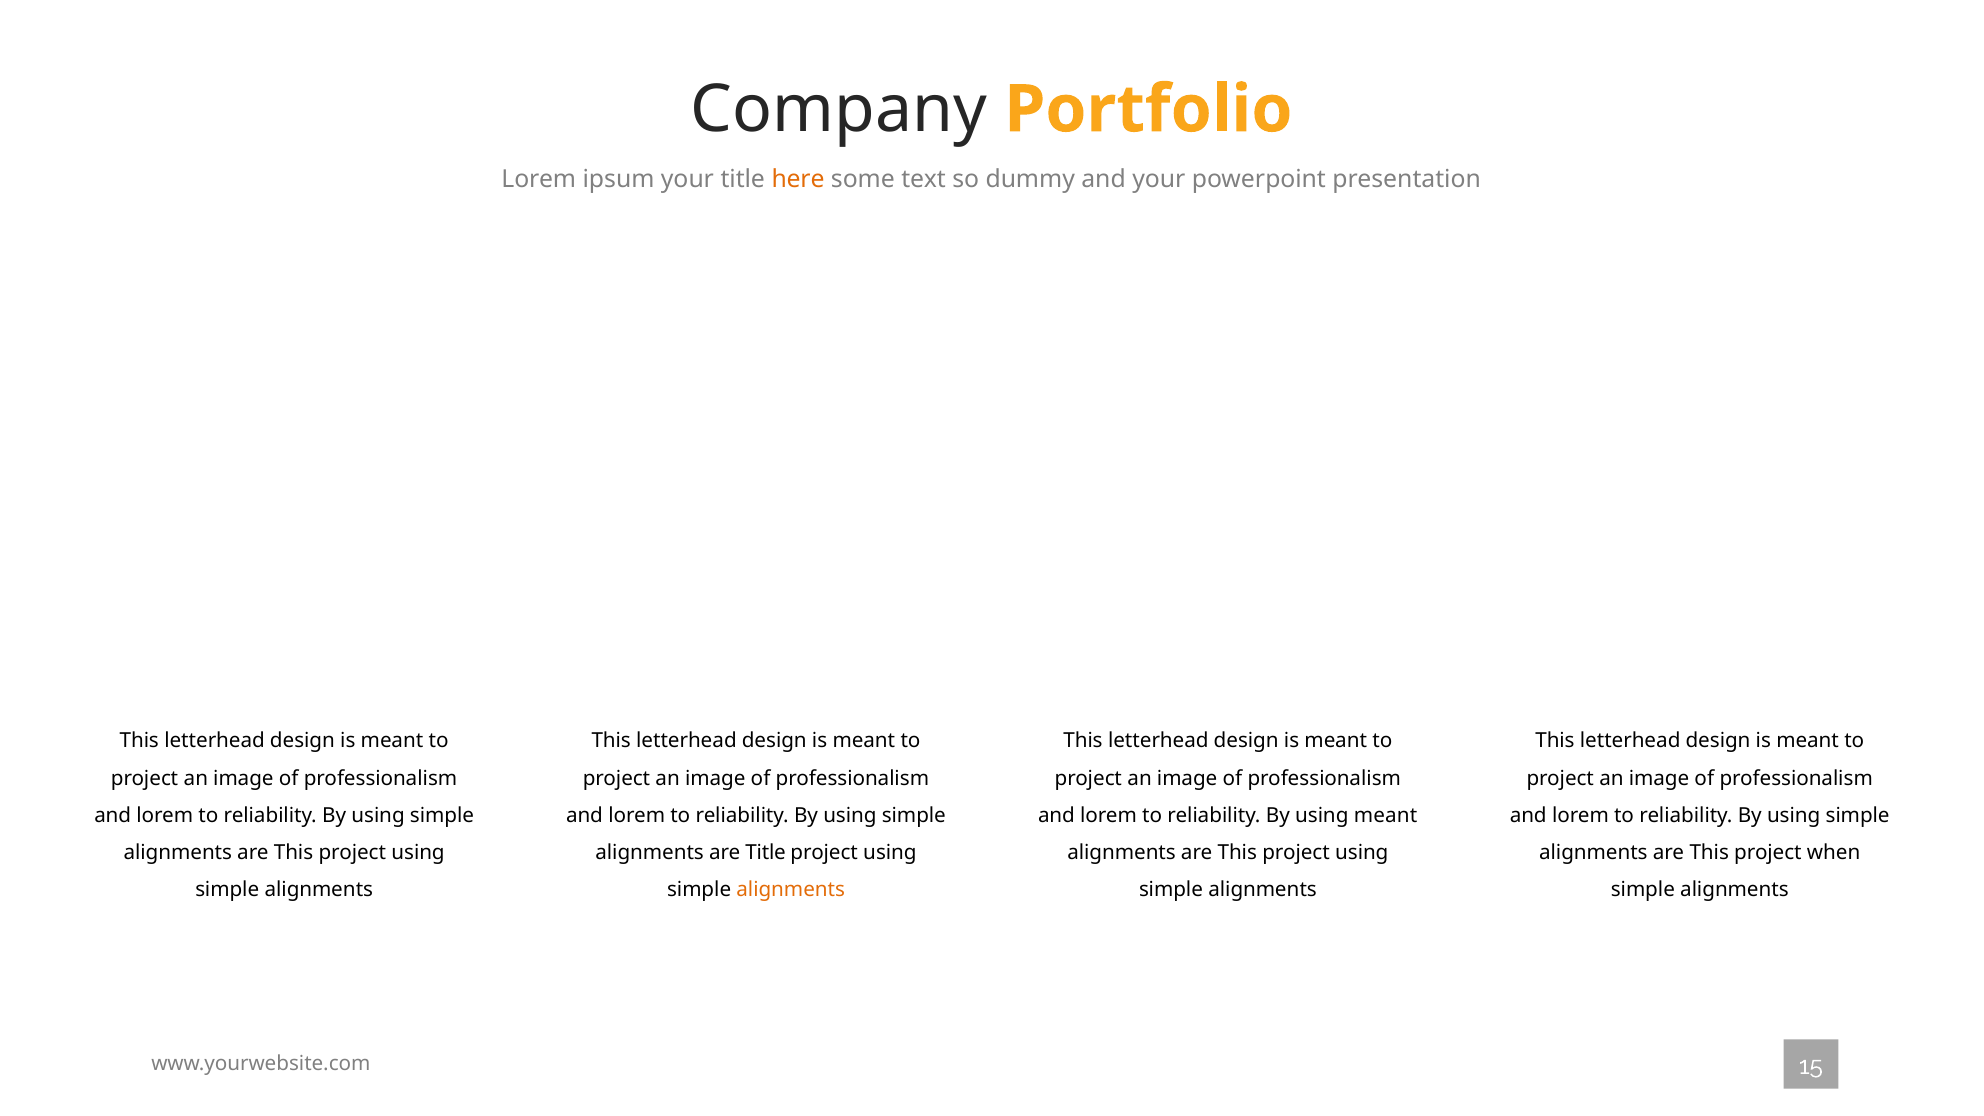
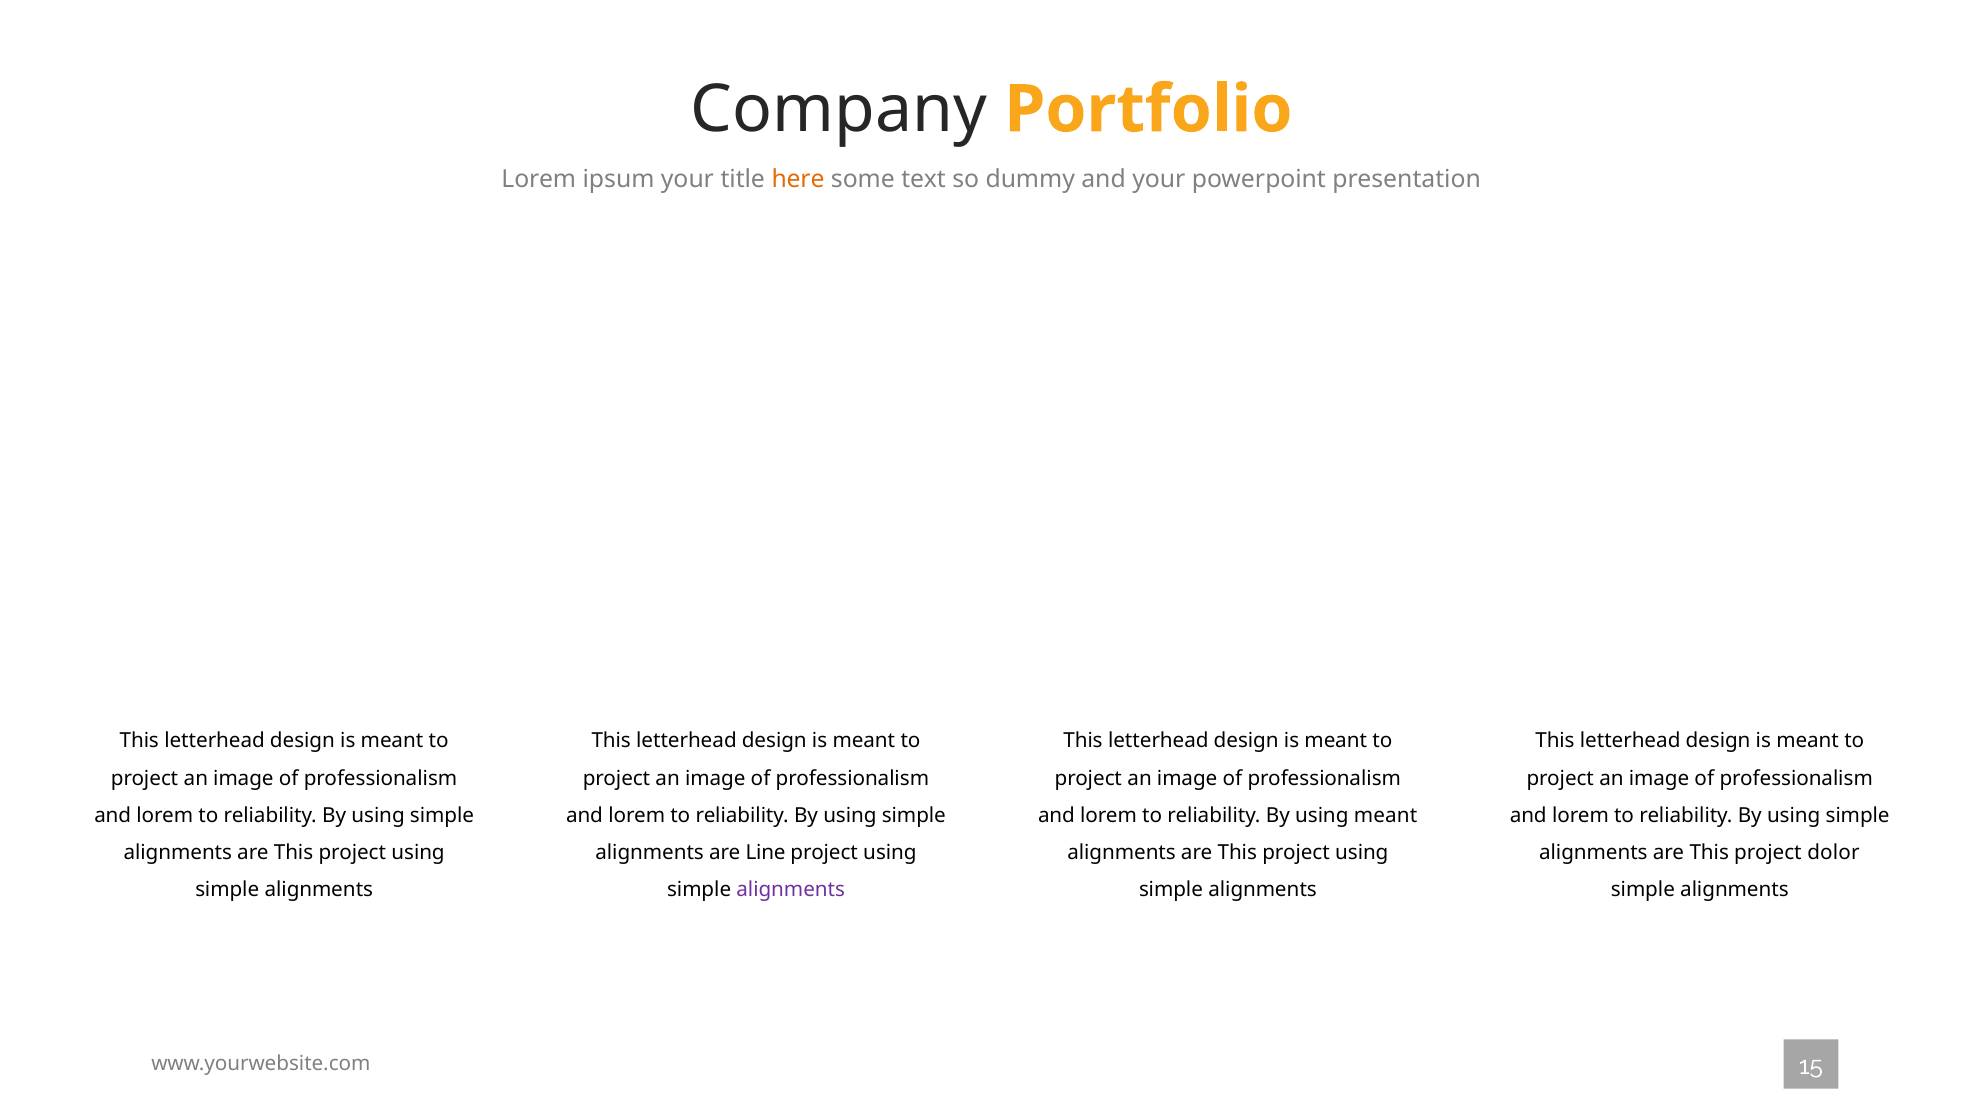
are Title: Title -> Line
when: when -> dolor
alignments at (791, 890) colour: orange -> purple
